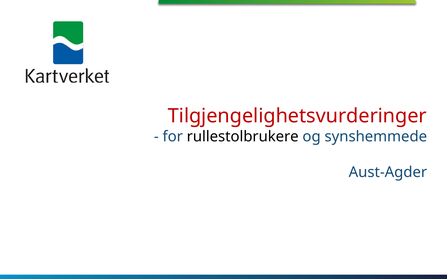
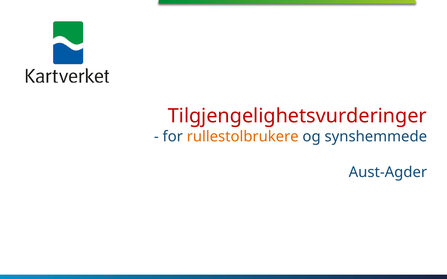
rullestolbrukere colour: black -> orange
